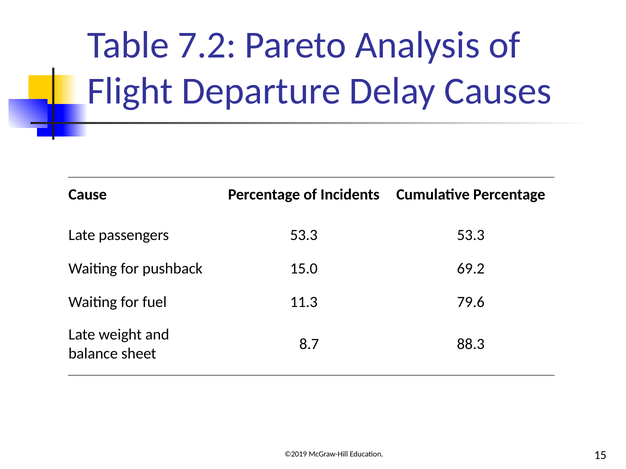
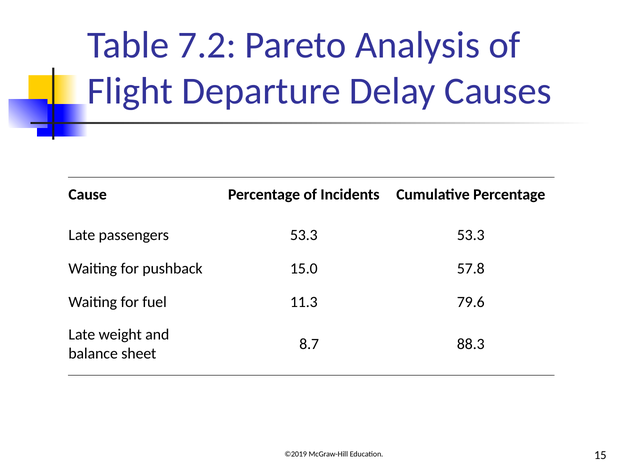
69.2: 69.2 -> 57.8
